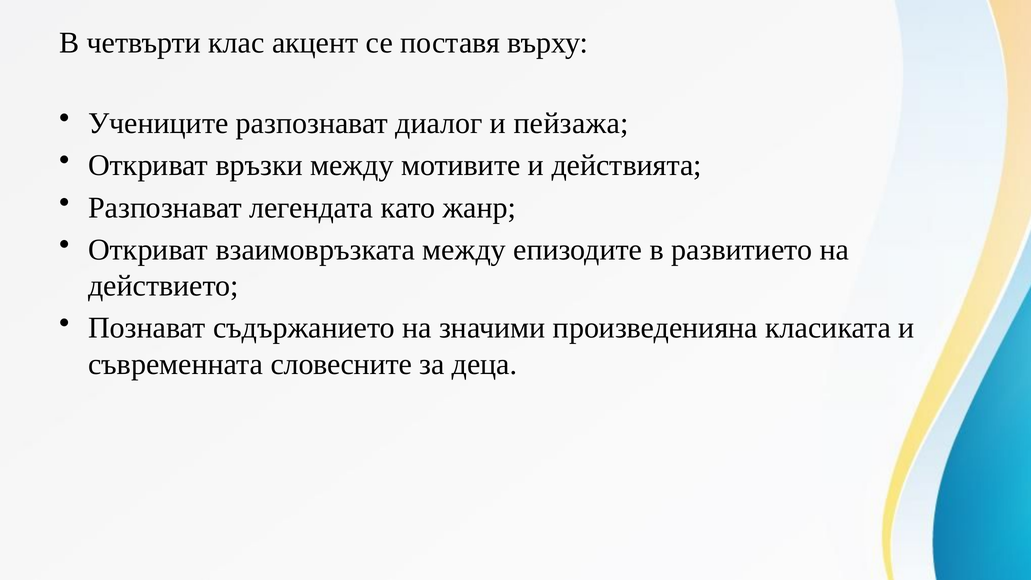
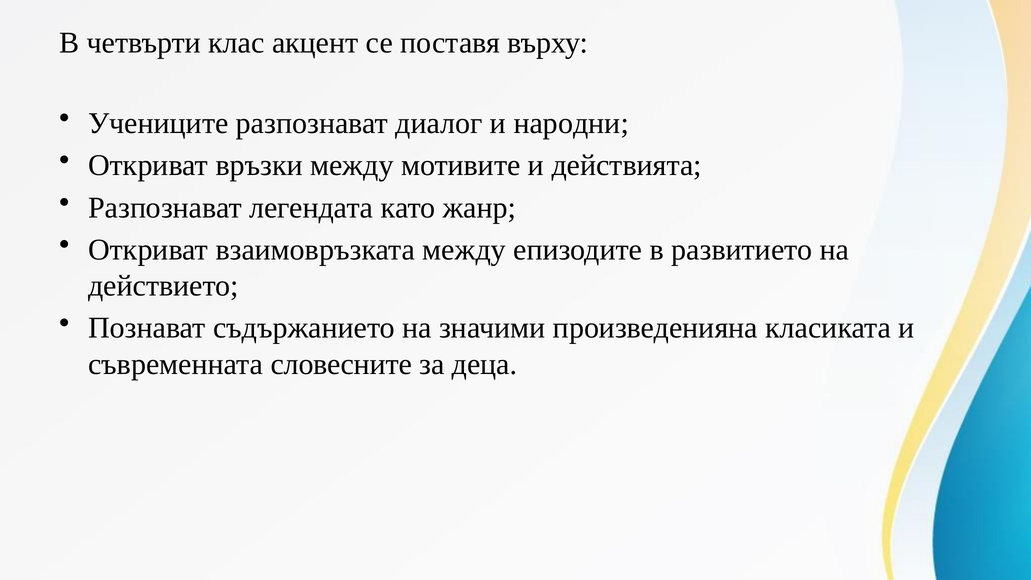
пейзажа: пейзажа -> народни
